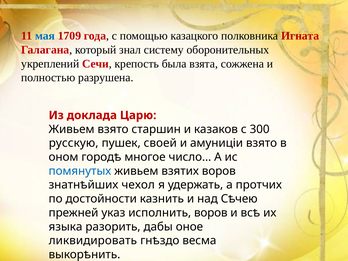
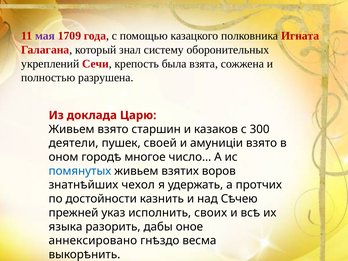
мая colour: blue -> purple
русскую: русскую -> деятели
исполнить воров: воров -> своих
ликвидировать: ликвидировать -> аннексировано
